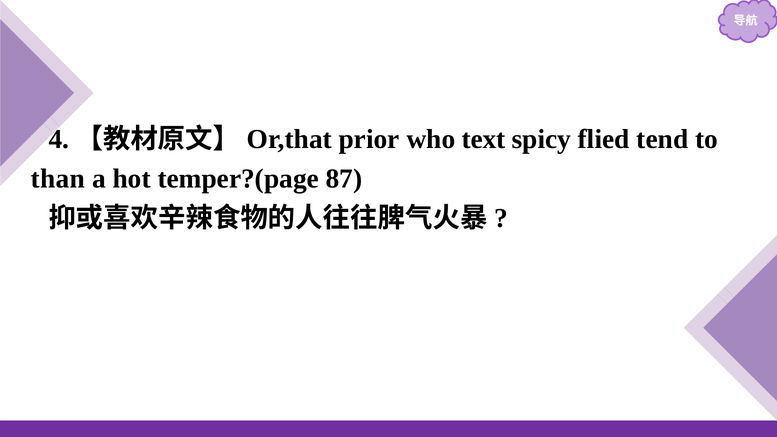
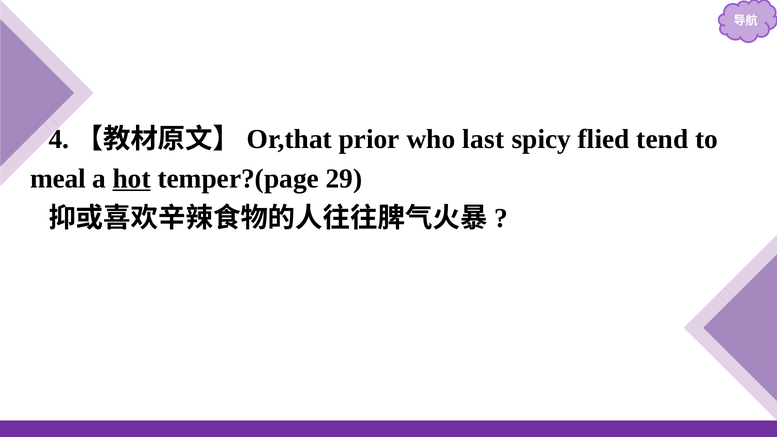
text: text -> last
than: than -> meal
hot underline: none -> present
87: 87 -> 29
